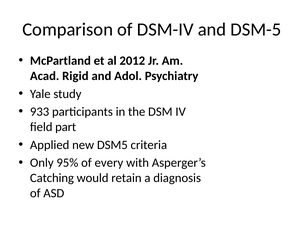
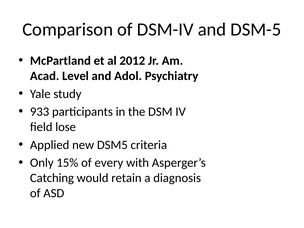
Rigid: Rigid -> Level
part: part -> lose
95%: 95% -> 15%
